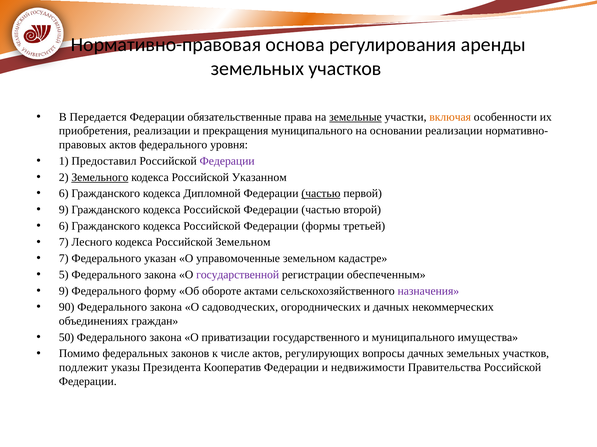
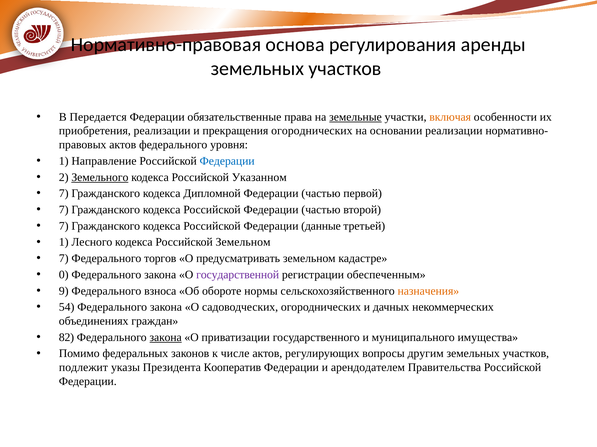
прекращения муниципального: муниципального -> огороднических
Предоставил: Предоставил -> Направление
Федерации at (227, 161) colour: purple -> blue
6 at (64, 194): 6 -> 7
частью at (321, 194) underline: present -> none
9 at (64, 210): 9 -> 7
6 at (64, 226): 6 -> 7
формы: формы -> данные
7 at (64, 243): 7 -> 1
указан: указан -> торгов
управомоченные: управомоченные -> предусматривать
5: 5 -> 0
форму: форму -> взноса
актами: актами -> нормы
назначения colour: purple -> orange
90: 90 -> 54
50: 50 -> 82
закона at (166, 338) underline: none -> present
вопросы дачных: дачных -> другим
недвижимости: недвижимости -> арендодателем
